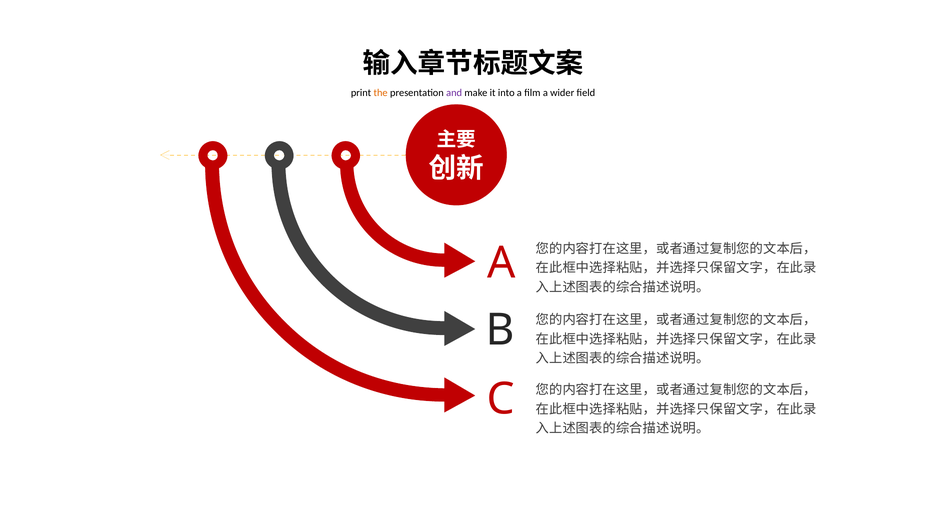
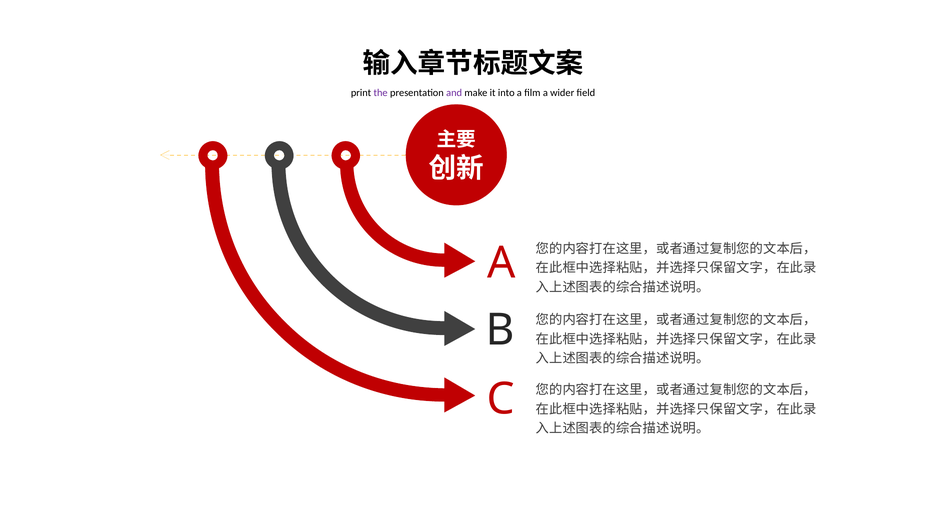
the colour: orange -> purple
